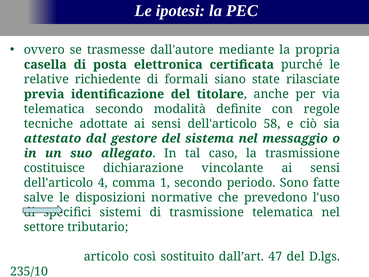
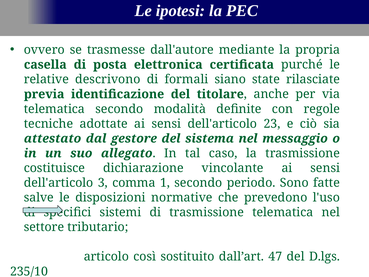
richiedente: richiedente -> descrivono
58: 58 -> 23
4: 4 -> 3
